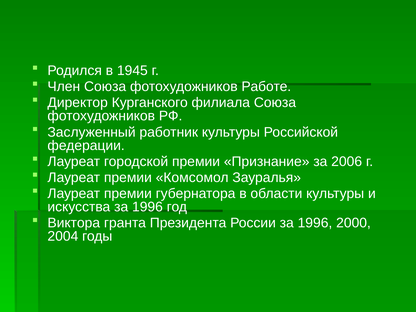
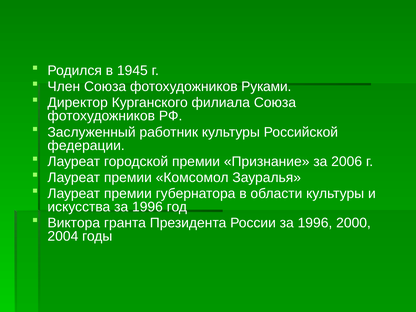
Работе: Работе -> Руками
